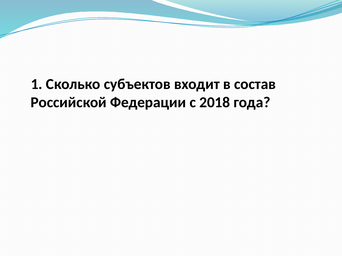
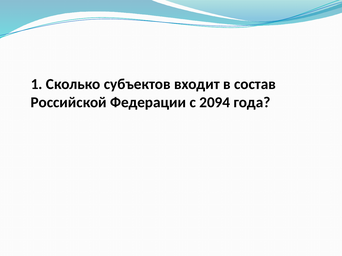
2018: 2018 -> 2094
